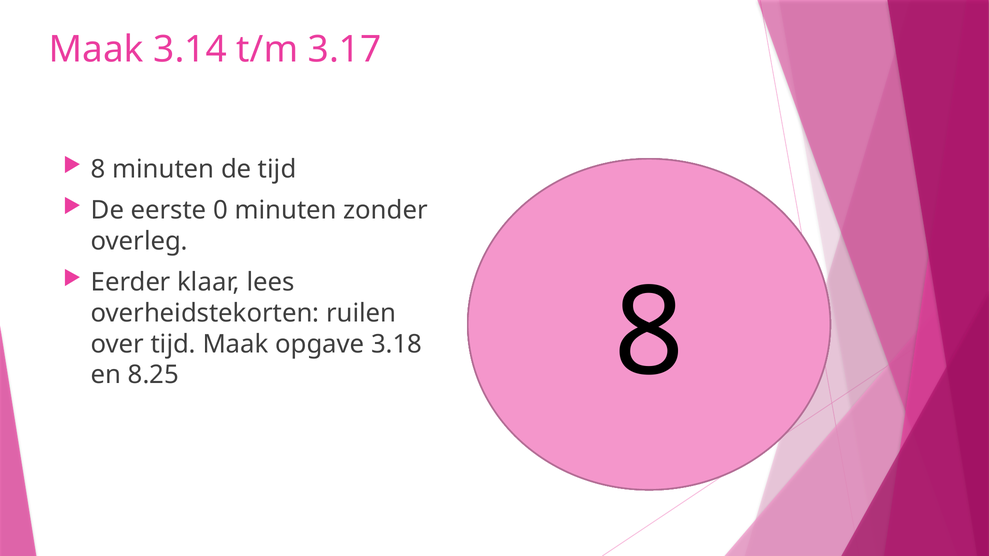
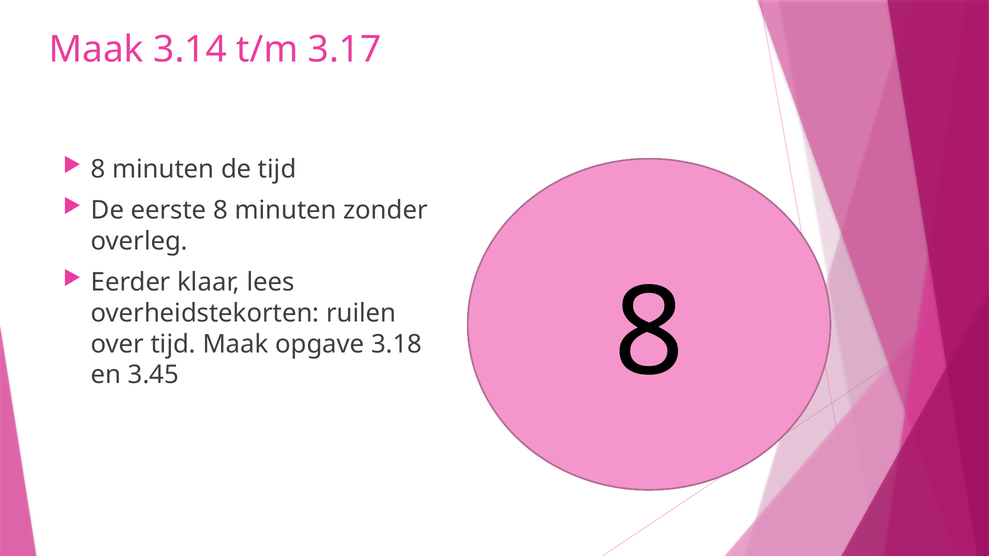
eerste 0: 0 -> 8
8.25: 8.25 -> 3.45
